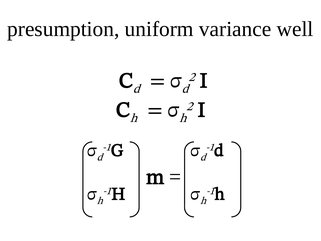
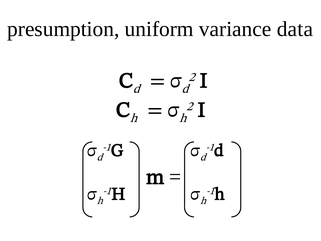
well: well -> data
